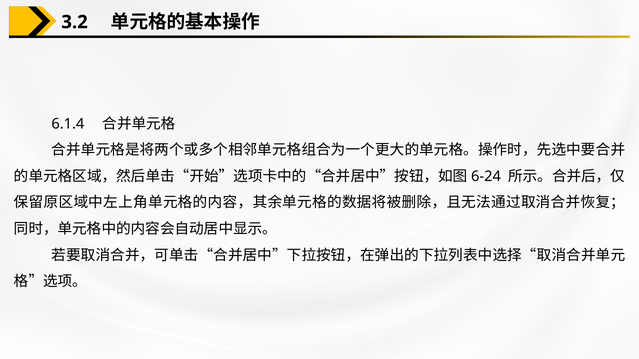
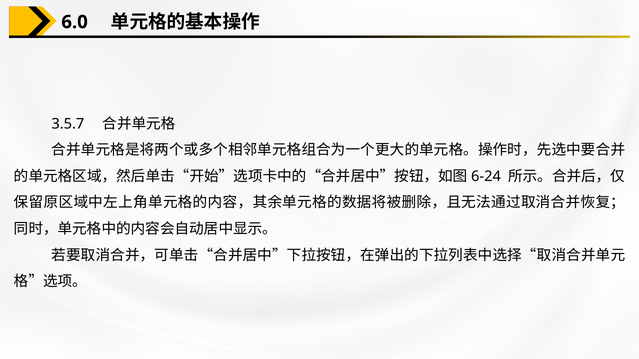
3.2: 3.2 -> 6.0
6.1.4: 6.1.4 -> 3.5.7
